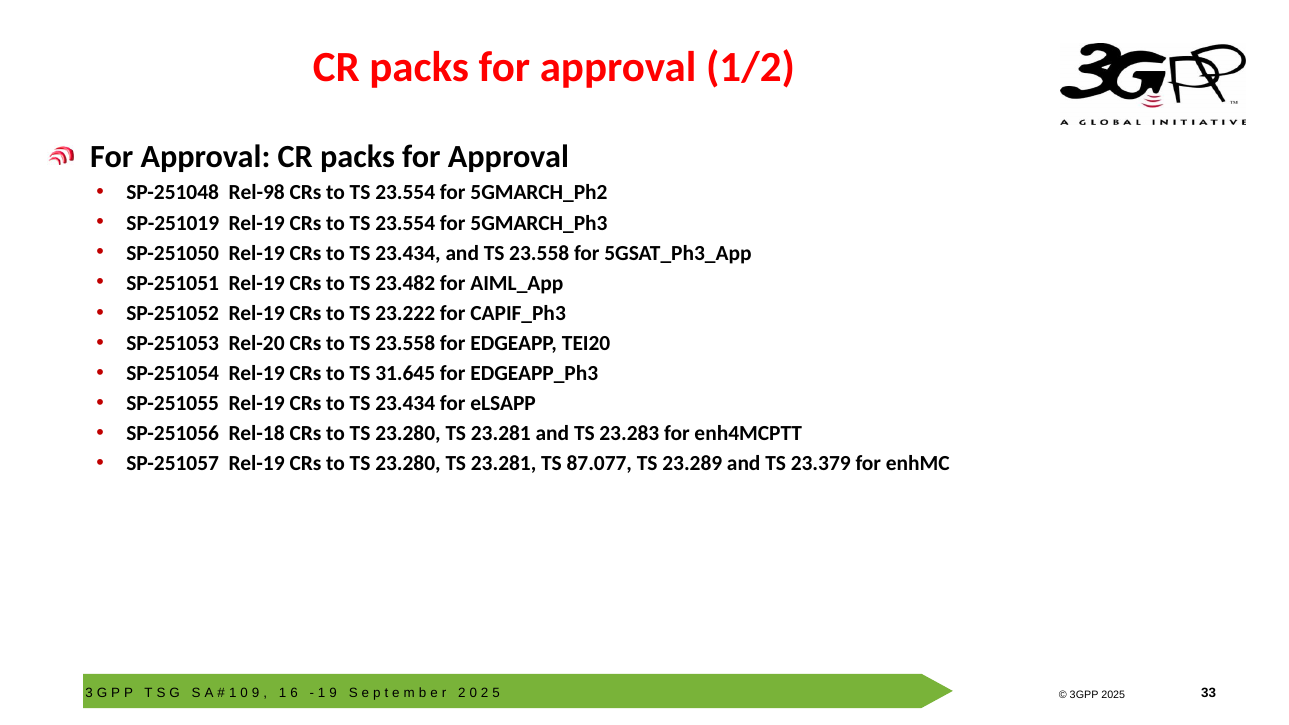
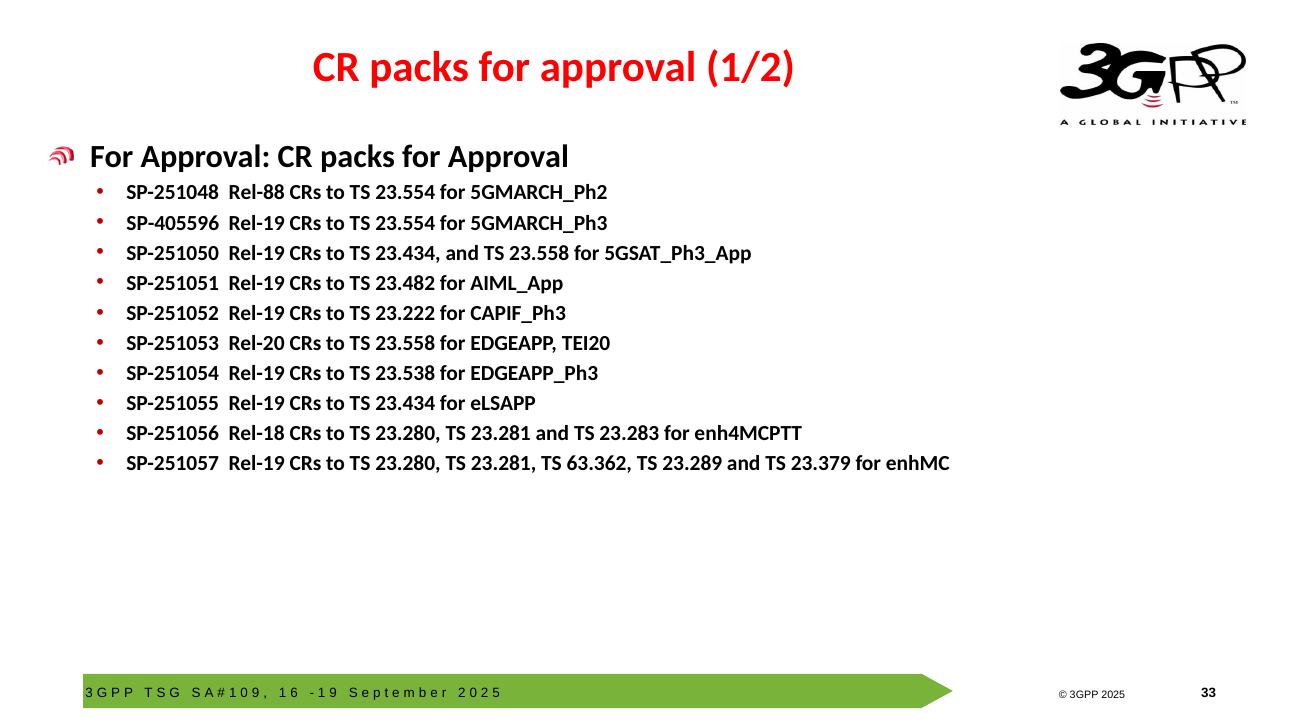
Rel-98: Rel-98 -> Rel-88
SP-251019: SP-251019 -> SP-405596
31.645: 31.645 -> 23.538
87.077: 87.077 -> 63.362
